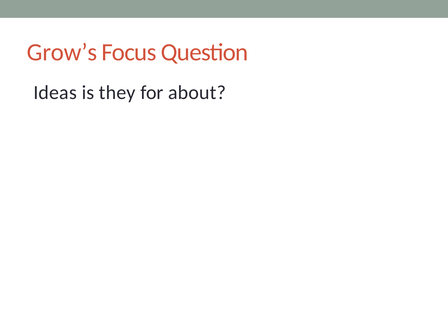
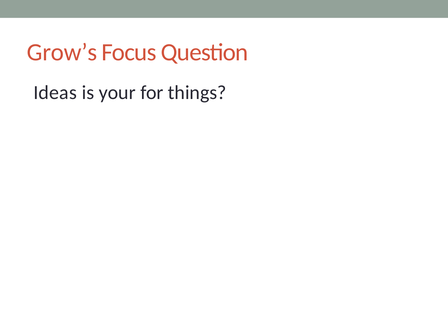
they: they -> your
about: about -> things
